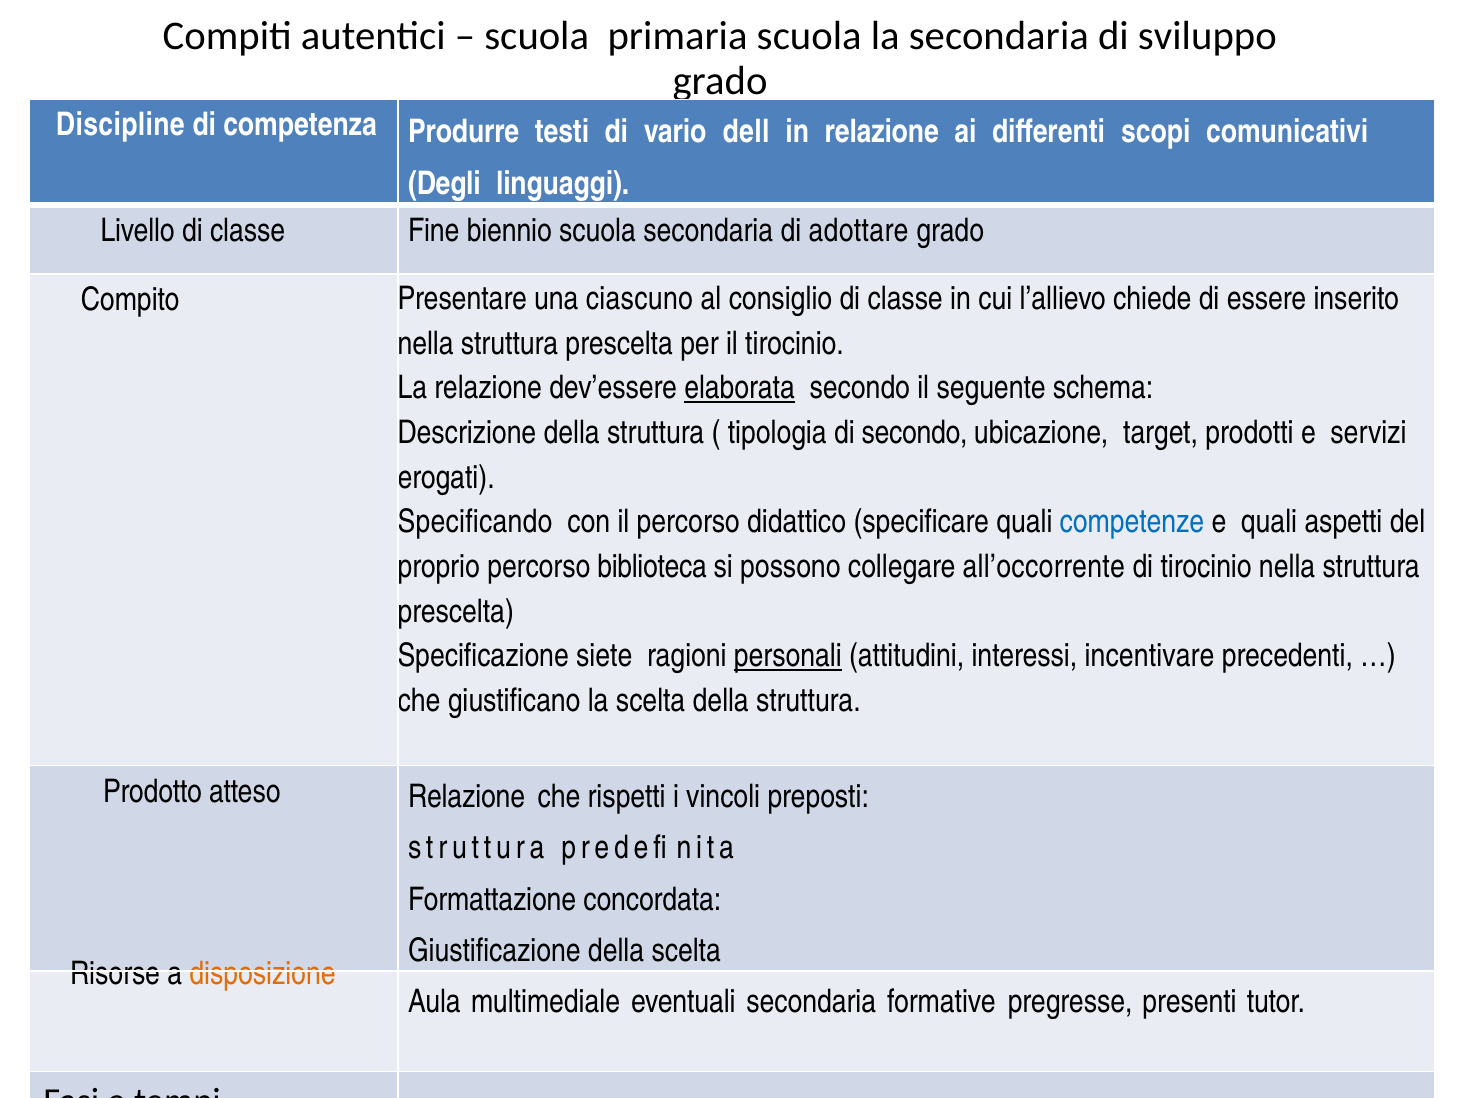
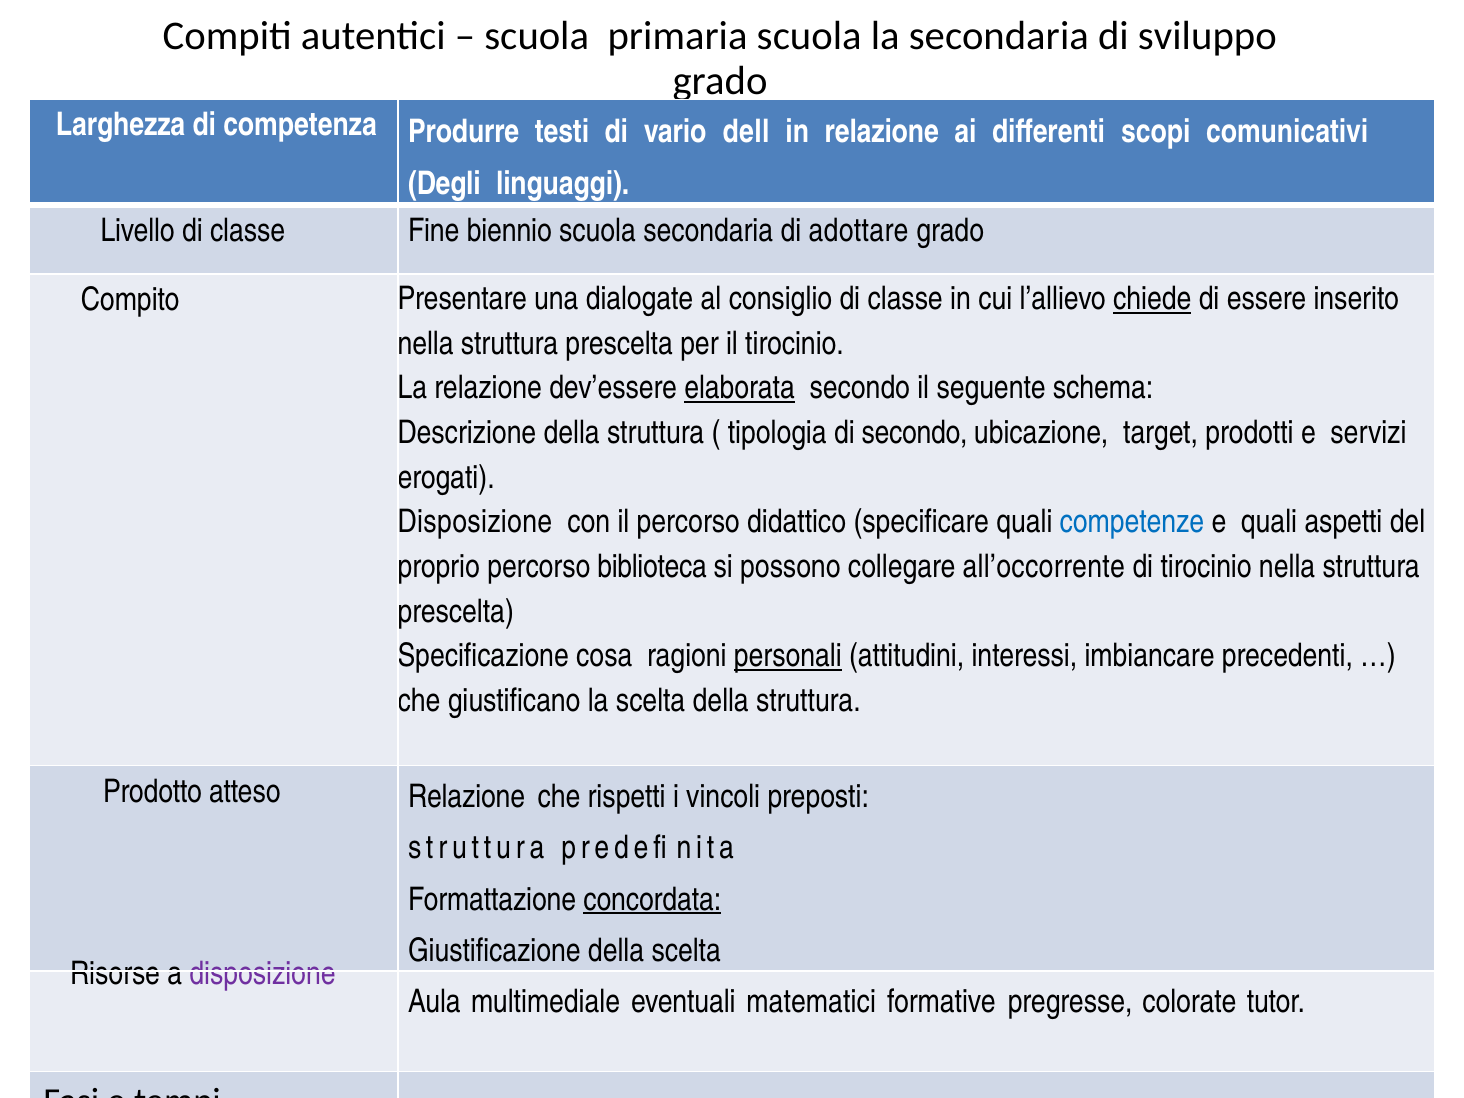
Discipline: Discipline -> Larghezza
ciascuno: ciascuno -> dialogate
chiede underline: none -> present
Specificando at (475, 522): Specificando -> Disposizione
siete: siete -> cosa
incentivare: incentivare -> imbiancare
concordata underline: none -> present
disposizione at (263, 974) colour: orange -> purple
eventuali secondaria: secondaria -> matematici
presenti: presenti -> colorate
